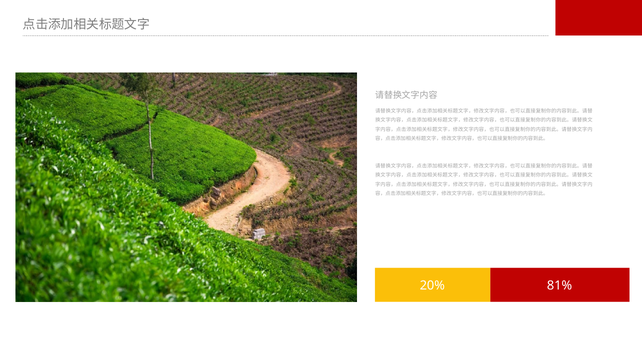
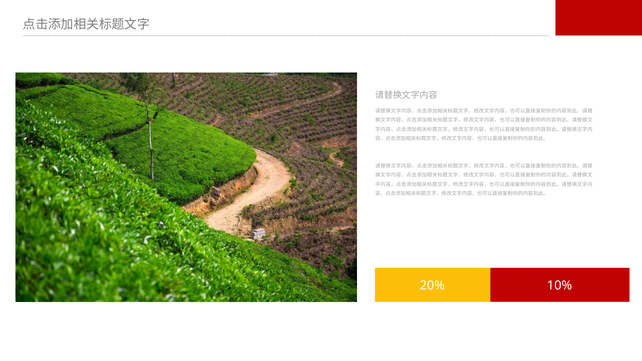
81%: 81% -> 10%
